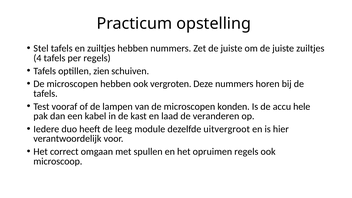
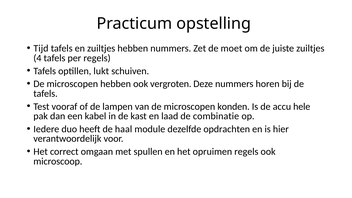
Stel: Stel -> Tijd
Zet de juiste: juiste -> moet
zien: zien -> lukt
veranderen: veranderen -> combinatie
leeg: leeg -> haal
uitvergroot: uitvergroot -> opdrachten
